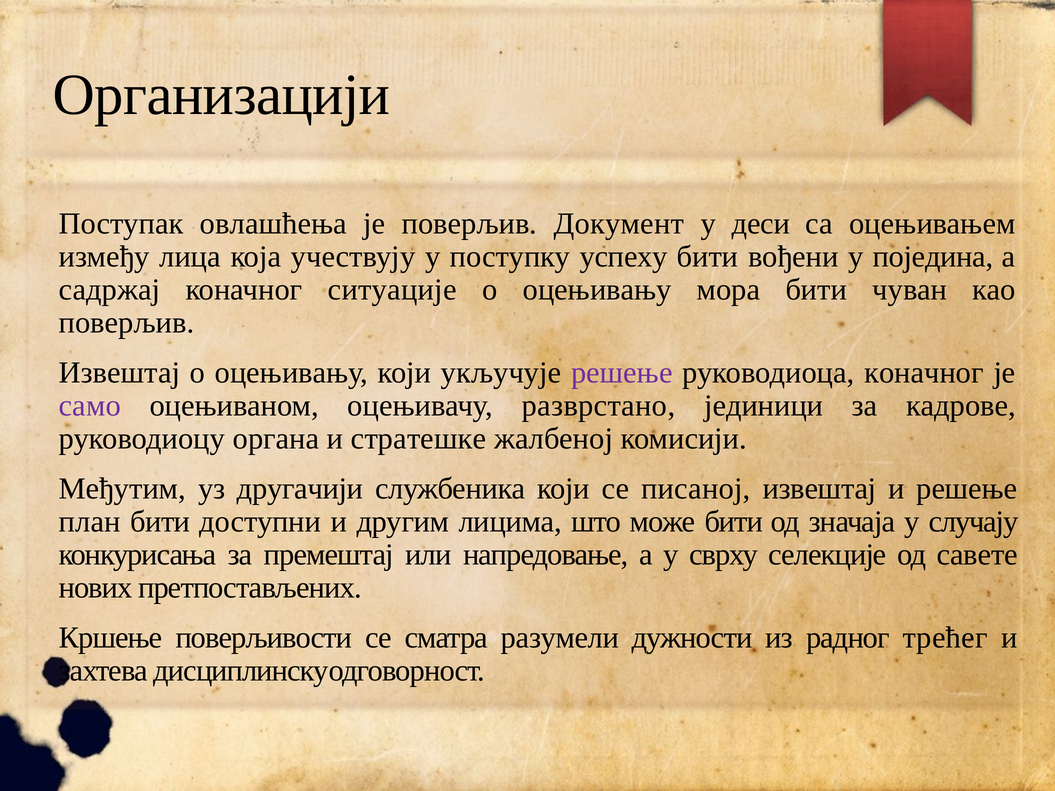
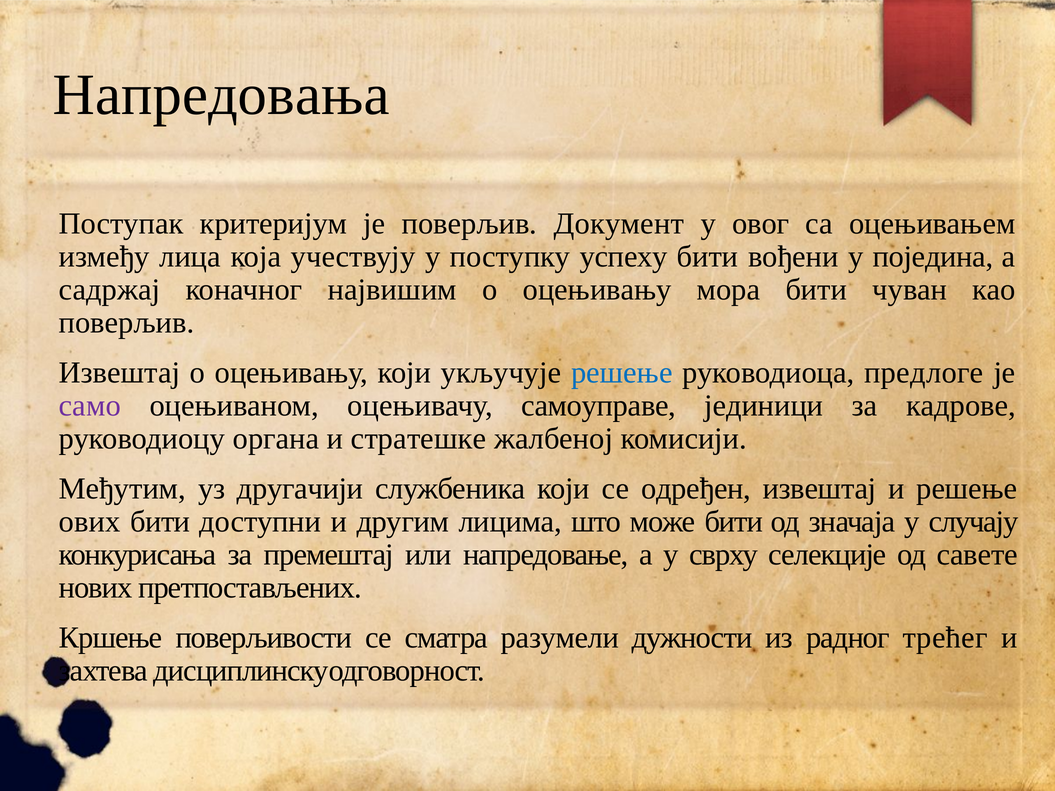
Организацији: Организацији -> Напредовања
овлашћења: овлашћења -> критеријум
деси: деси -> овог
ситуације: ситуације -> највишим
решење at (622, 373) colour: purple -> blue
руководиоца коначног: коначног -> предлоге
разврстано: разврстано -> самоуправе
писаној: писаној -> одређен
план: план -> ових
